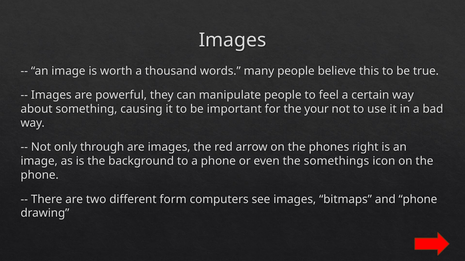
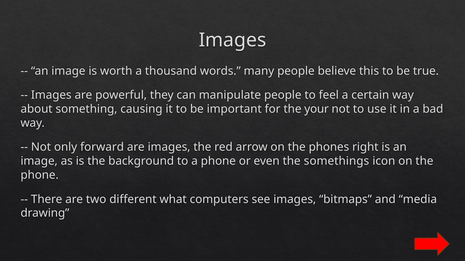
through: through -> forward
form: form -> what
and phone: phone -> media
